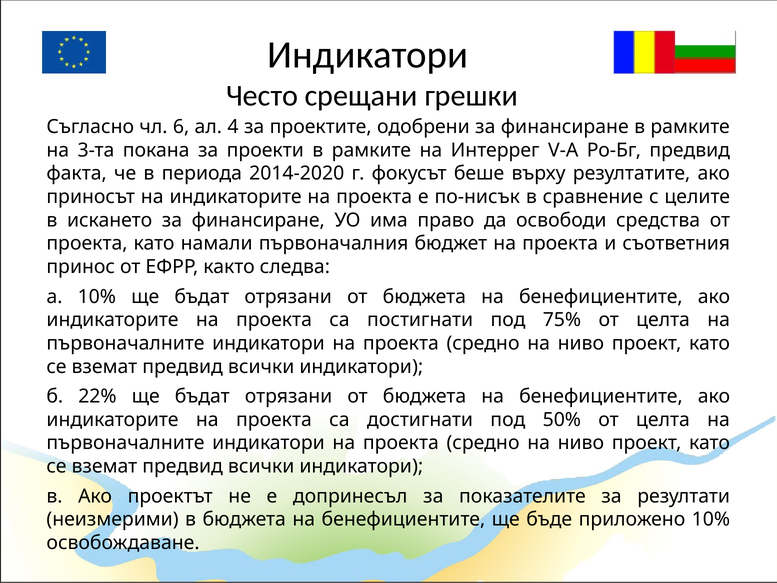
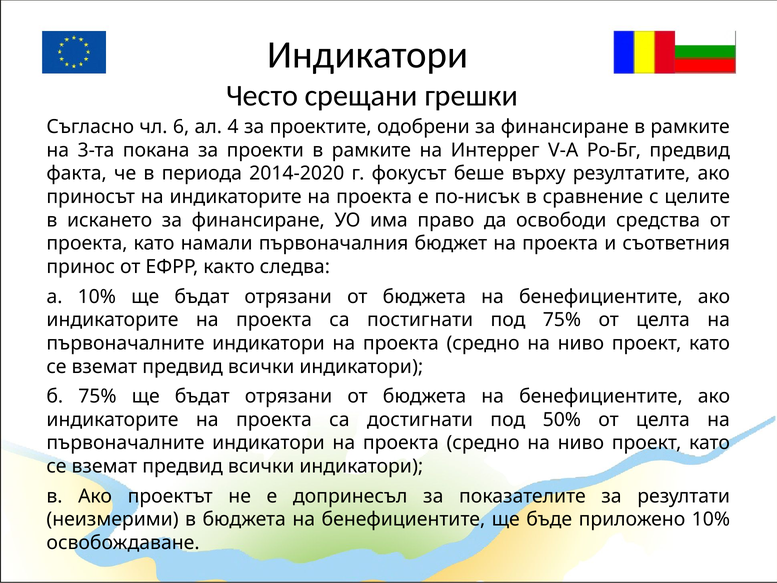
б 22%: 22% -> 75%
